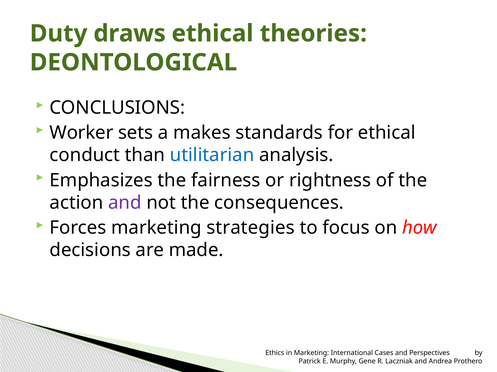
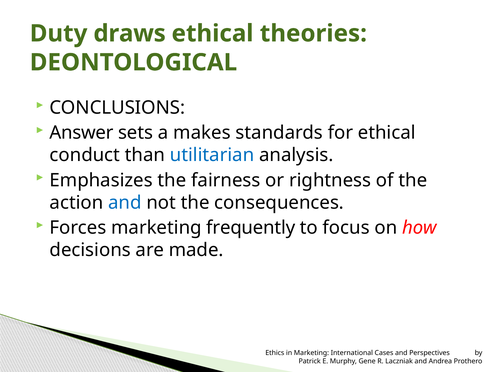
Worker: Worker -> Answer
and at (125, 203) colour: purple -> blue
strategies: strategies -> frequently
